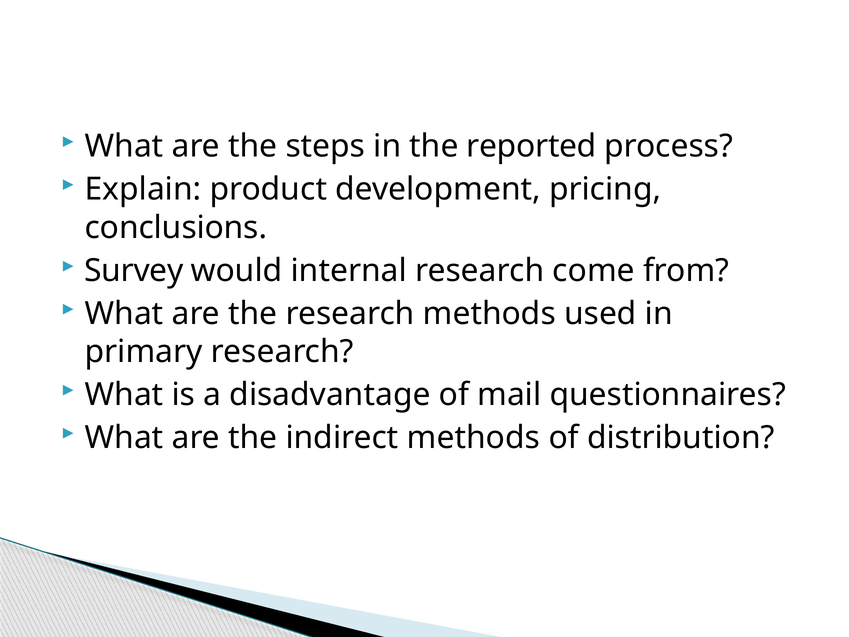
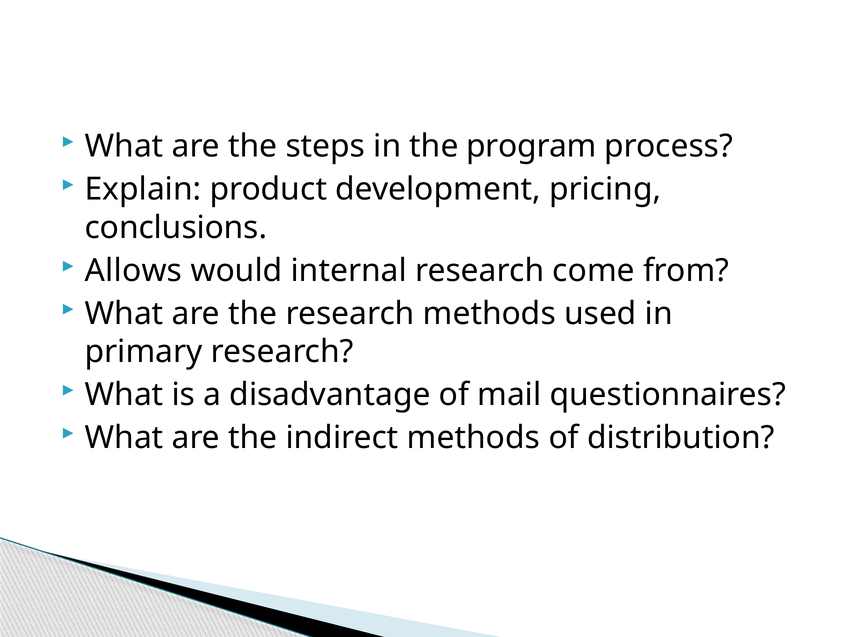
reported: reported -> program
Survey: Survey -> Allows
